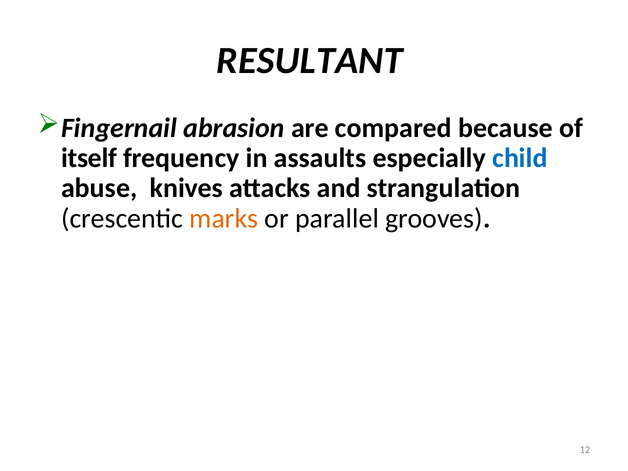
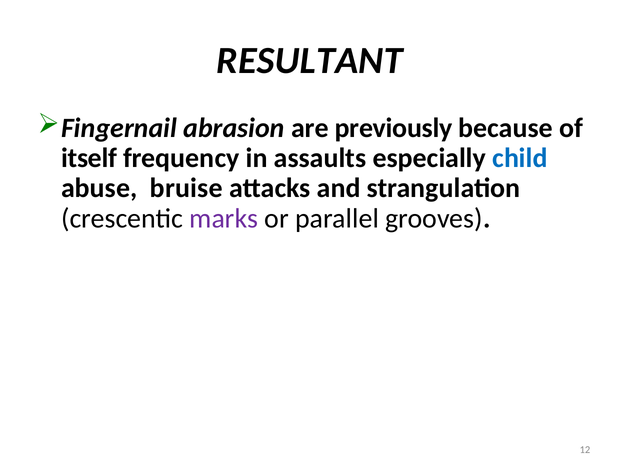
compared: compared -> previously
knives: knives -> bruise
marks colour: orange -> purple
